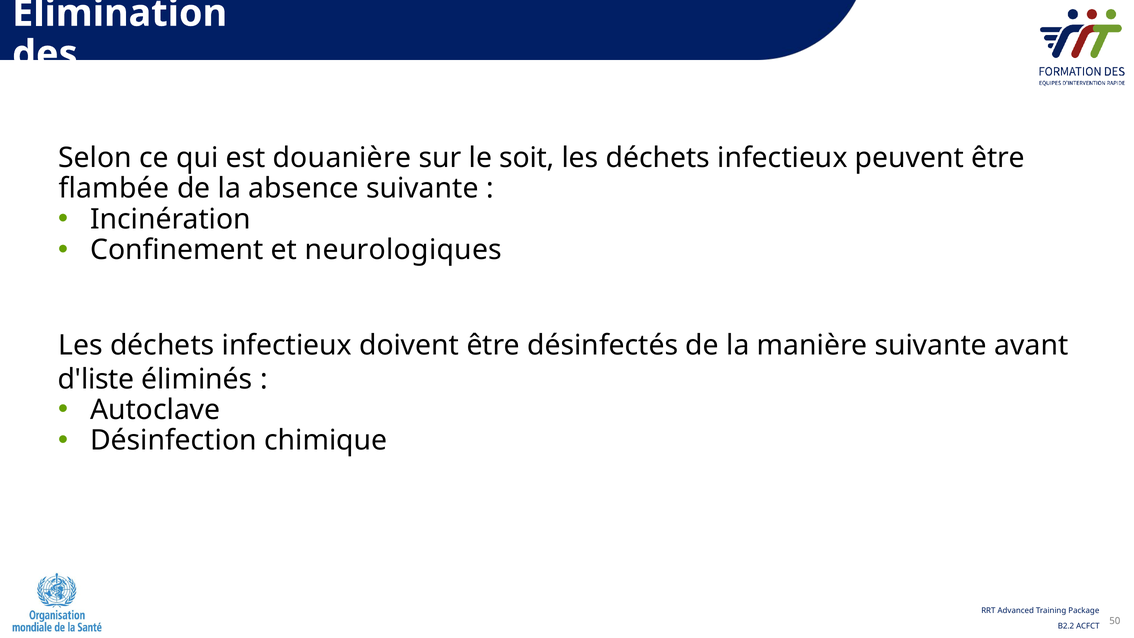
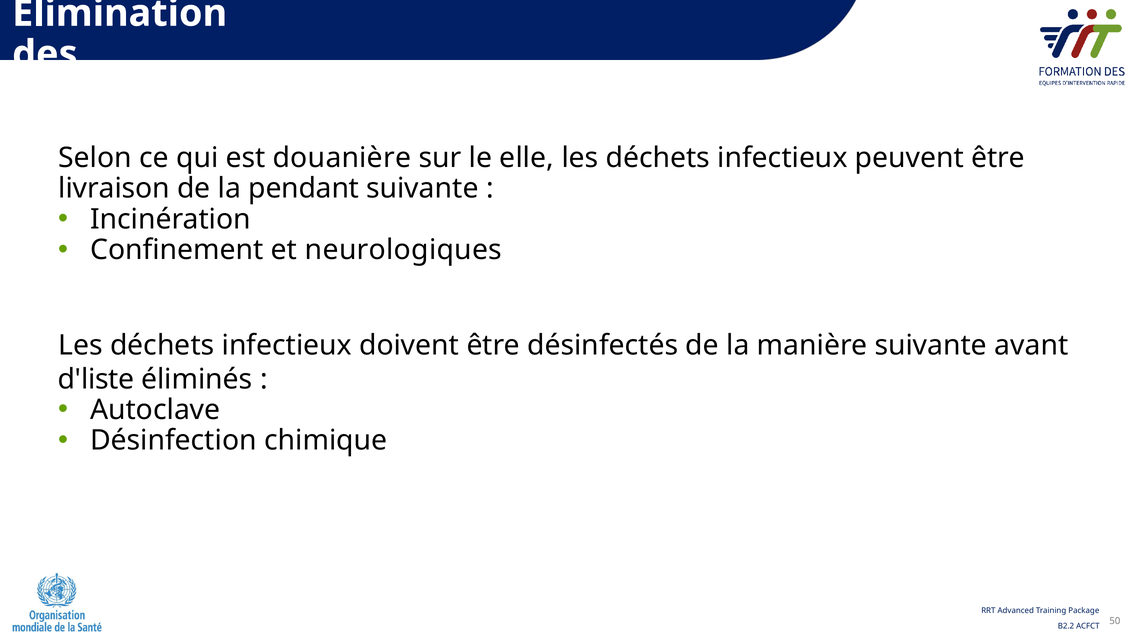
soit: soit -> elle
flambée: flambée -> livraison
absence: absence -> pendant
